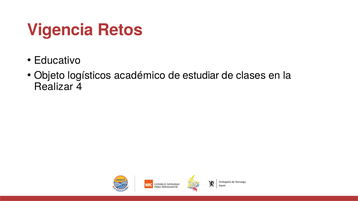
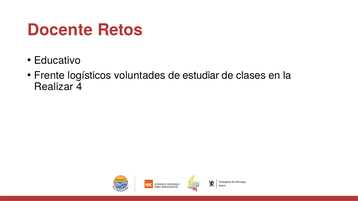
Vigencia: Vigencia -> Docente
Objeto: Objeto -> Frente
académico: académico -> voluntades
